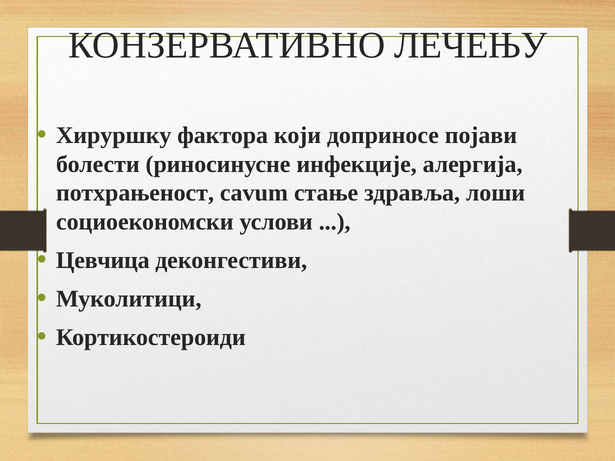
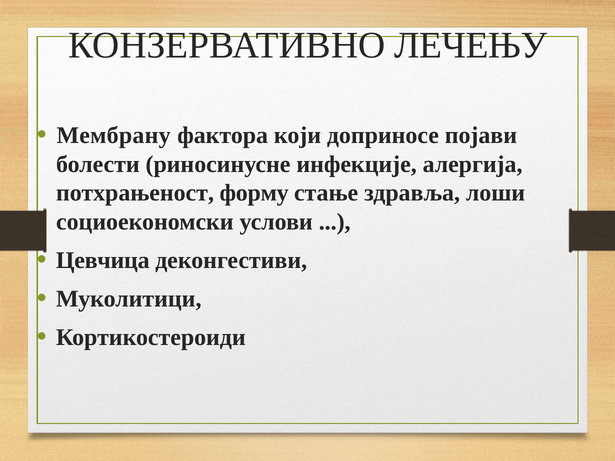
Хируршку: Хируршку -> Мембрану
cavum: cavum -> форму
